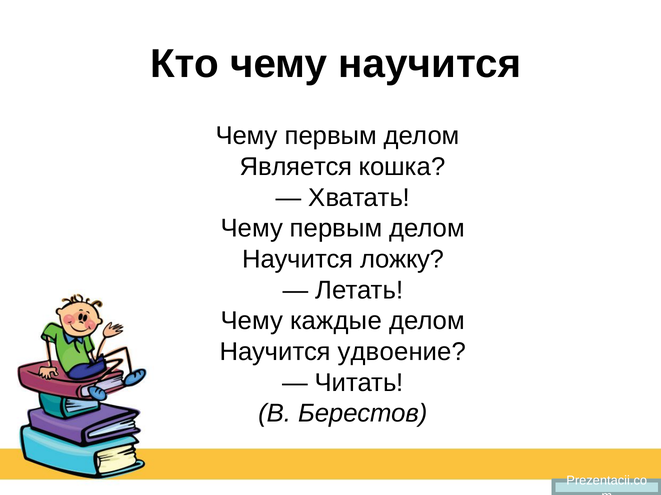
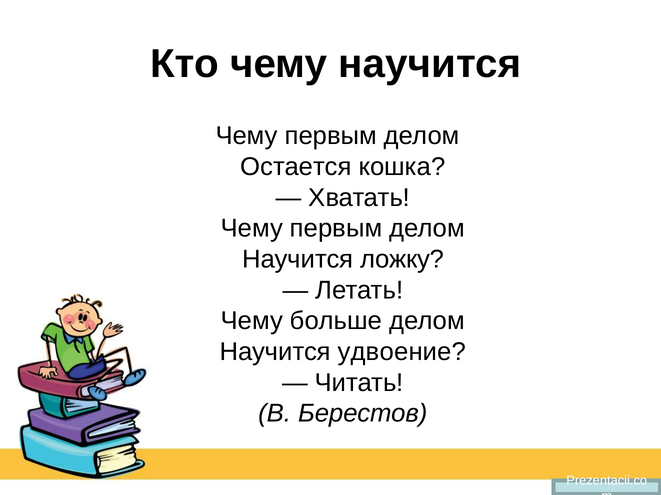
Является: Является -> Остается
каждые: каждые -> больше
